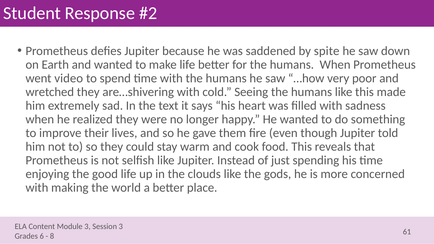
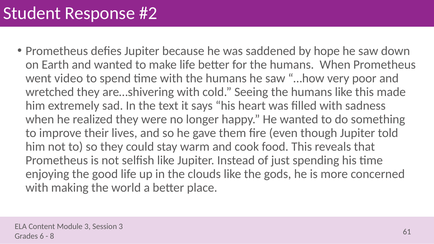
spite: spite -> hope
